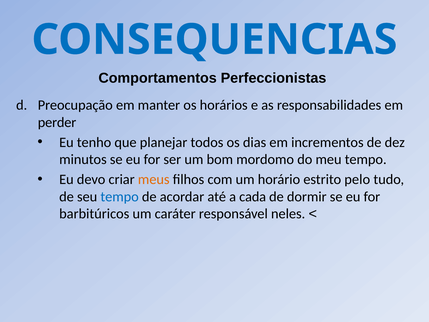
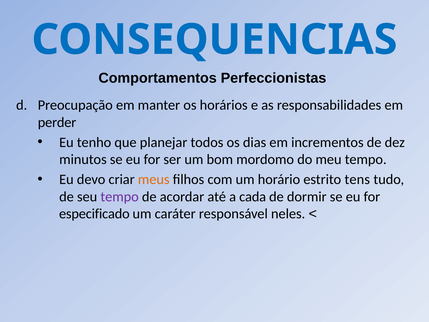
pelo: pelo -> tens
tempo at (120, 197) colour: blue -> purple
barbitúricos: barbitúricos -> especificado
